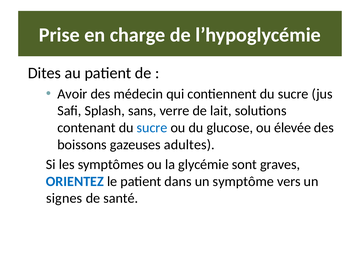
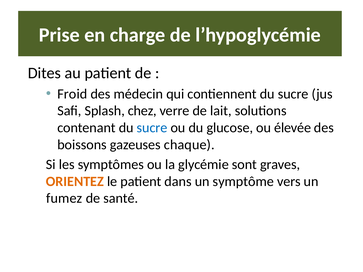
Avoir: Avoir -> Froid
sans: sans -> chez
adultes: adultes -> chaque
ORIENTEZ colour: blue -> orange
signes: signes -> fumez
